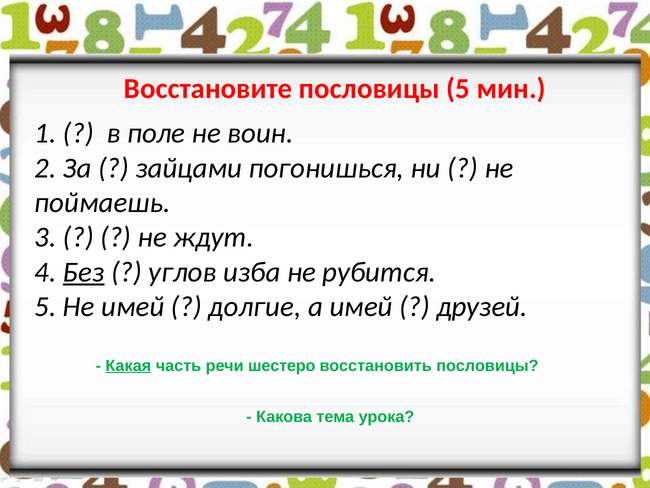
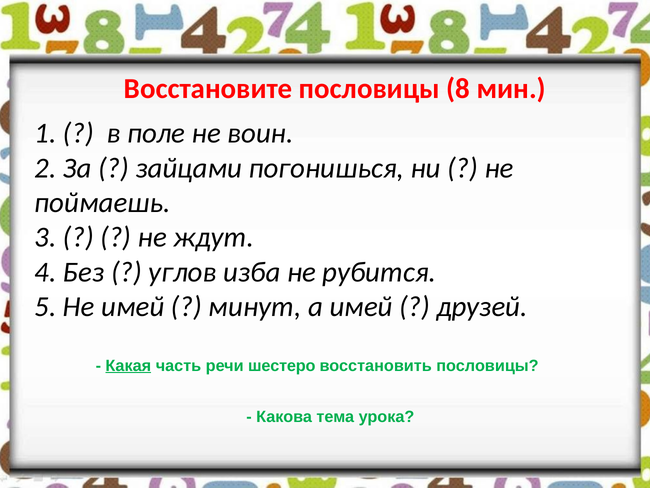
пословицы 5: 5 -> 8
Без underline: present -> none
долгие: долгие -> минут
